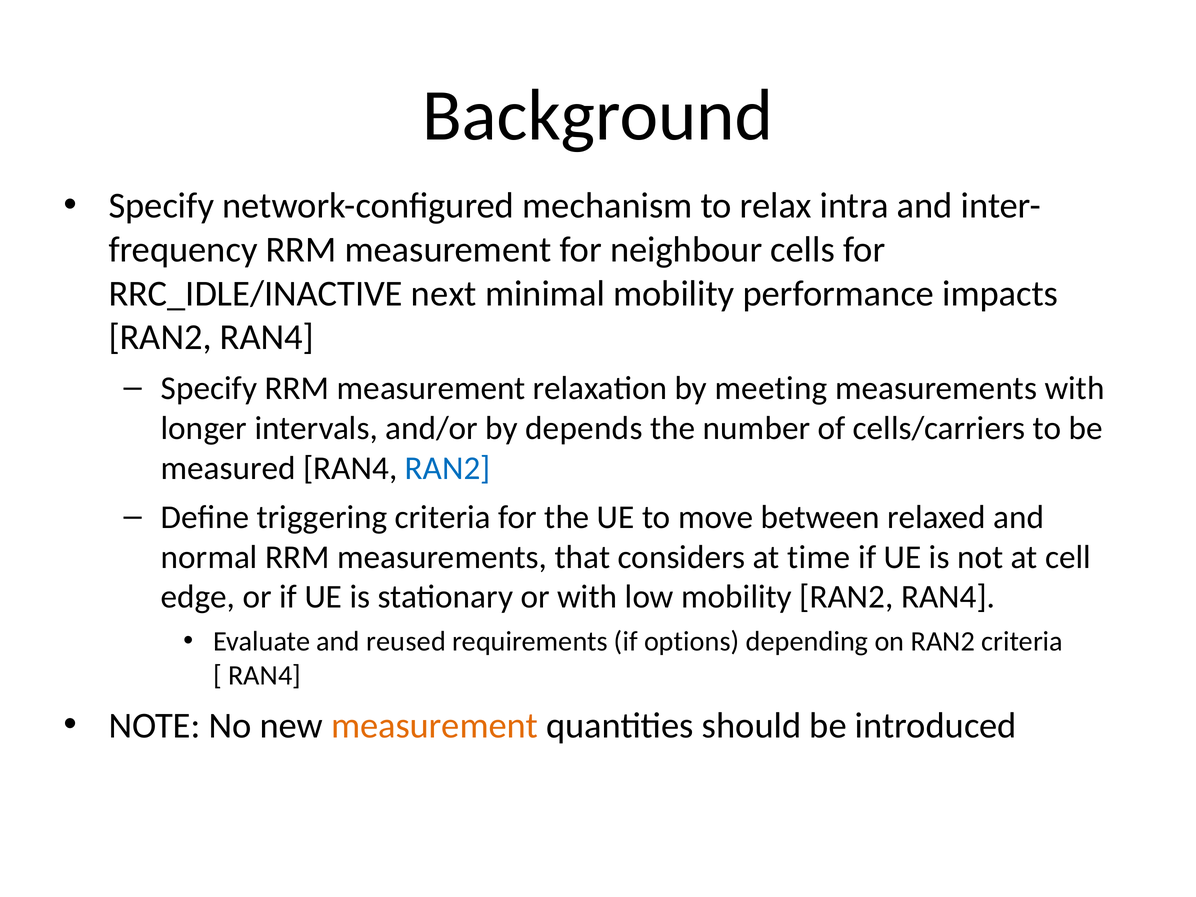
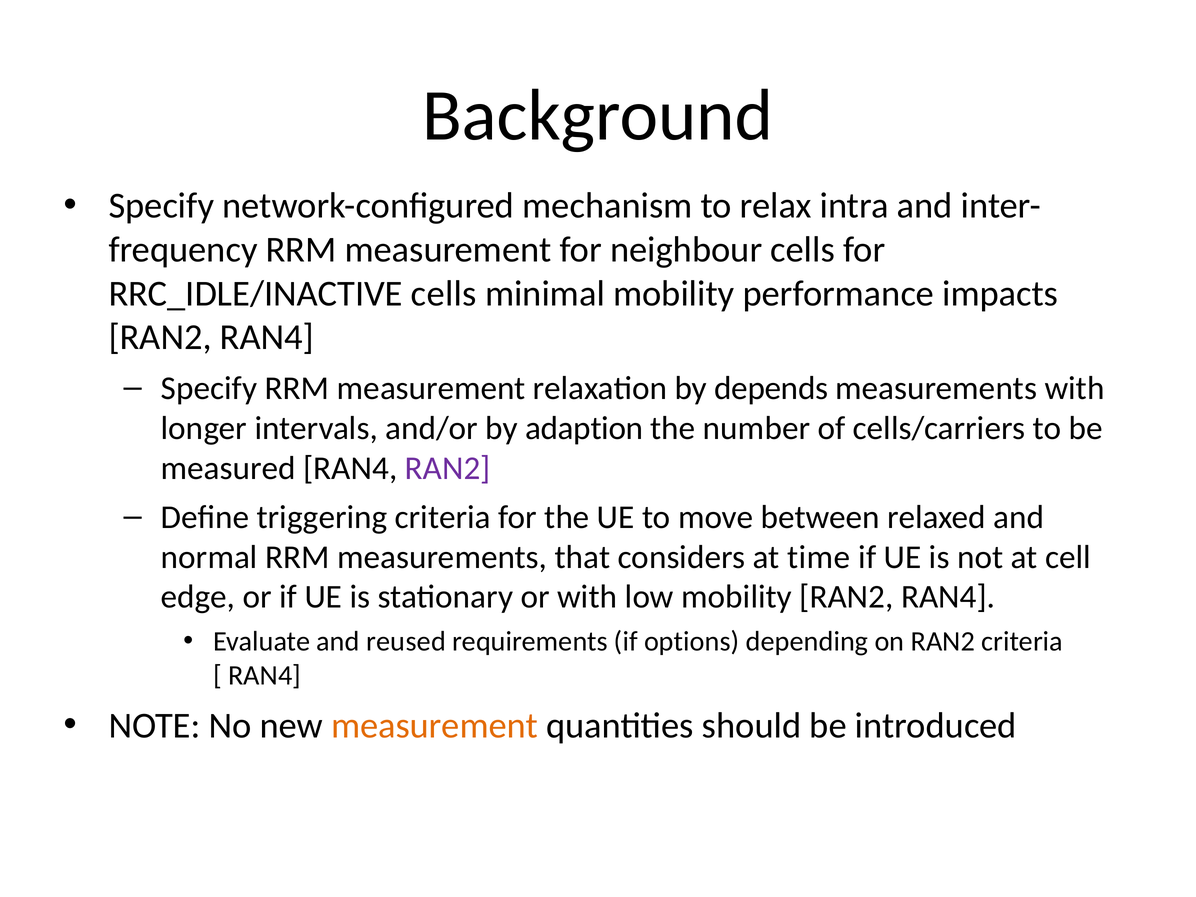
RRC_IDLE/INACTIVE next: next -> cells
meeting: meeting -> depends
depends: depends -> adaption
RAN2 at (448, 468) colour: blue -> purple
